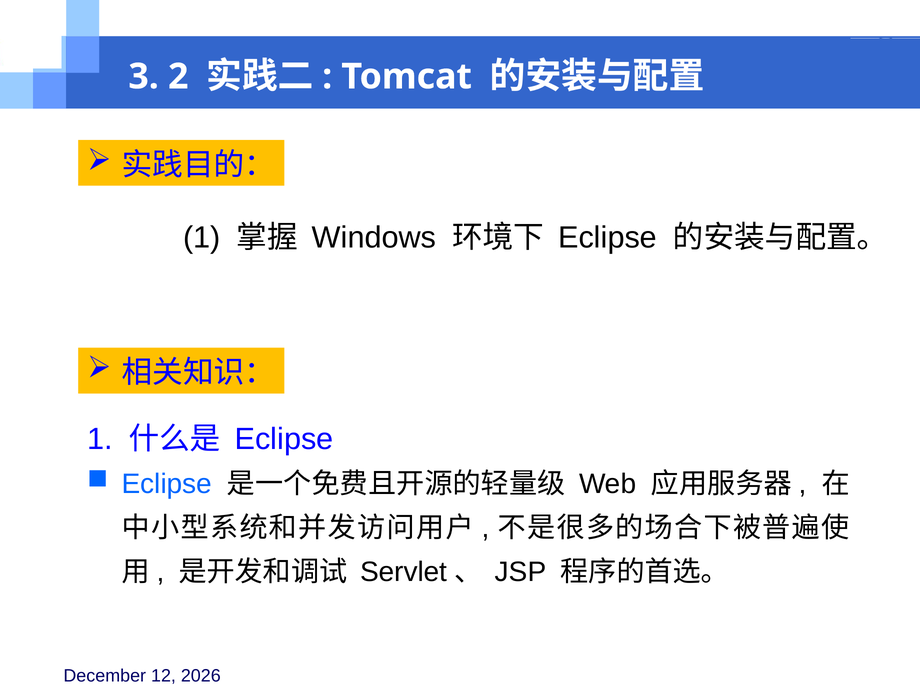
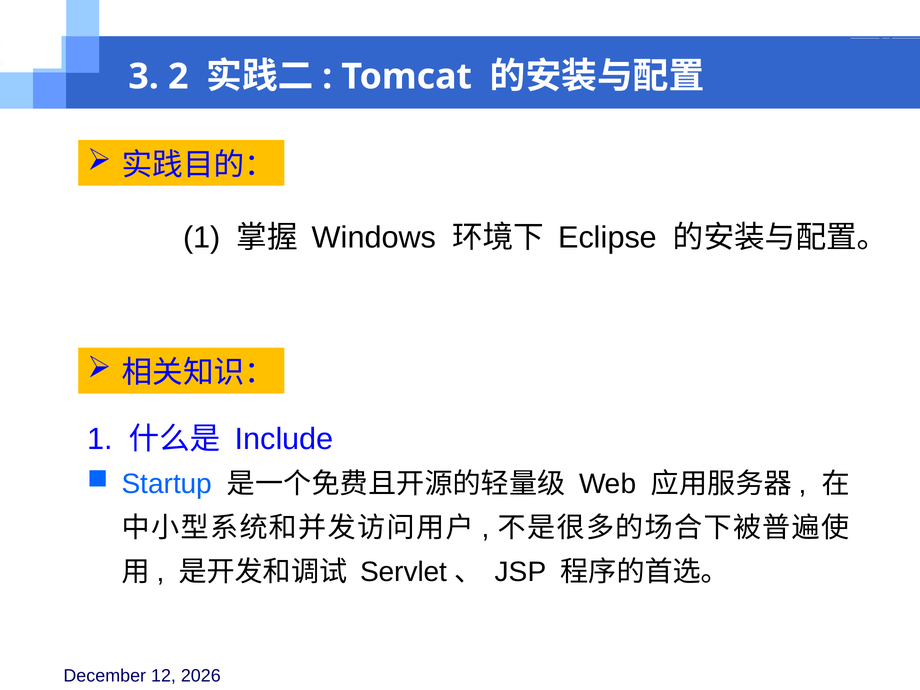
Eclipse at (284, 439): Eclipse -> Include
Eclipse at (167, 484): Eclipse -> Startup
